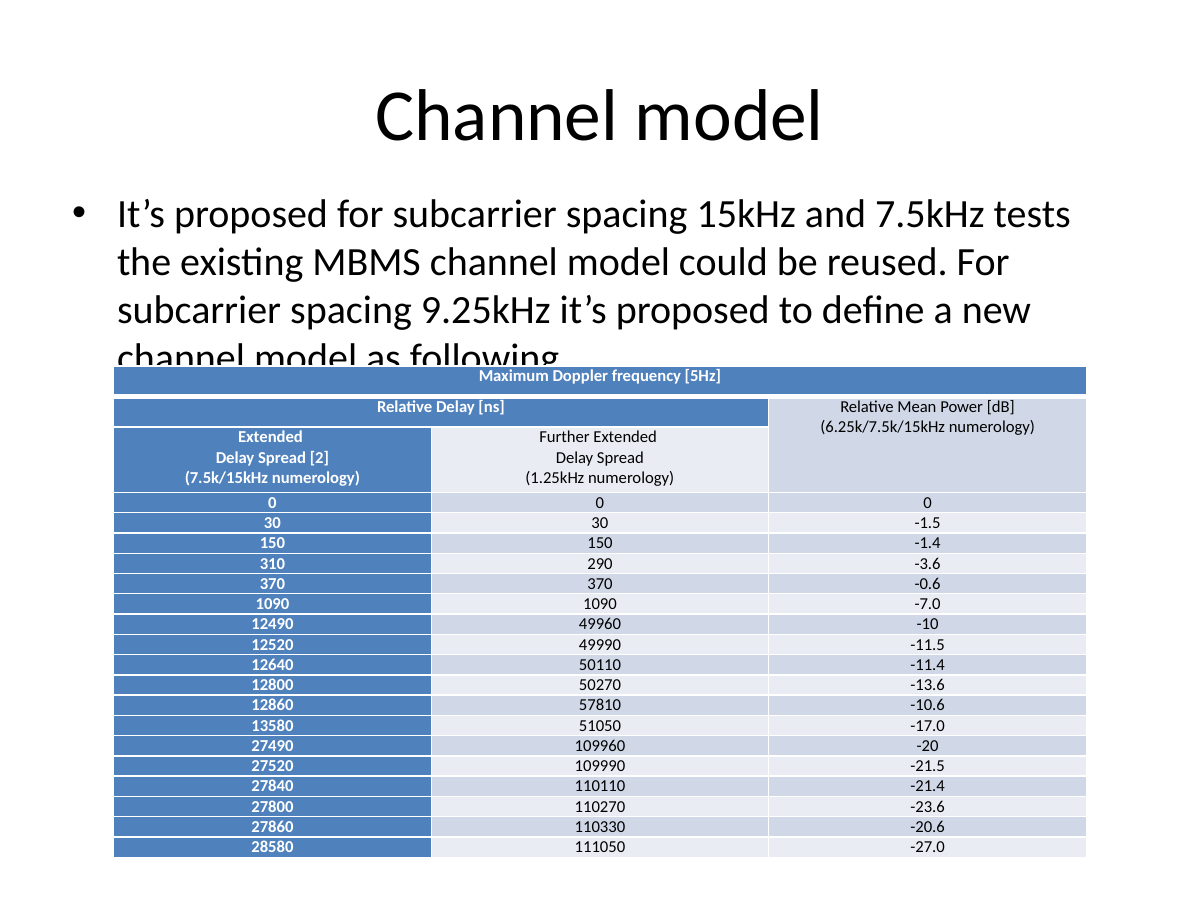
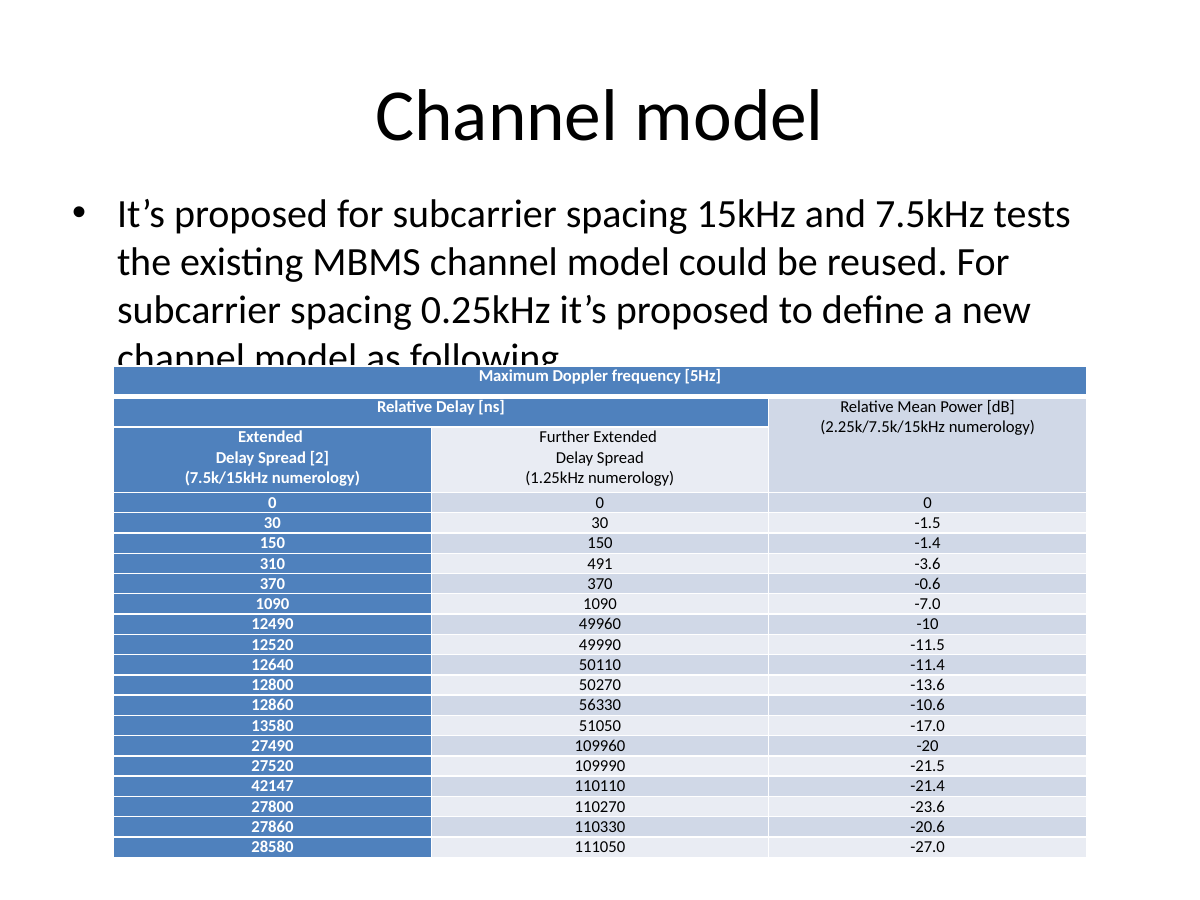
9.25kHz: 9.25kHz -> 0.25kHz
6.25k/7.5k/15kHz: 6.25k/7.5k/15kHz -> 2.25k/7.5k/15kHz
290: 290 -> 491
57810: 57810 -> 56330
27840: 27840 -> 42147
